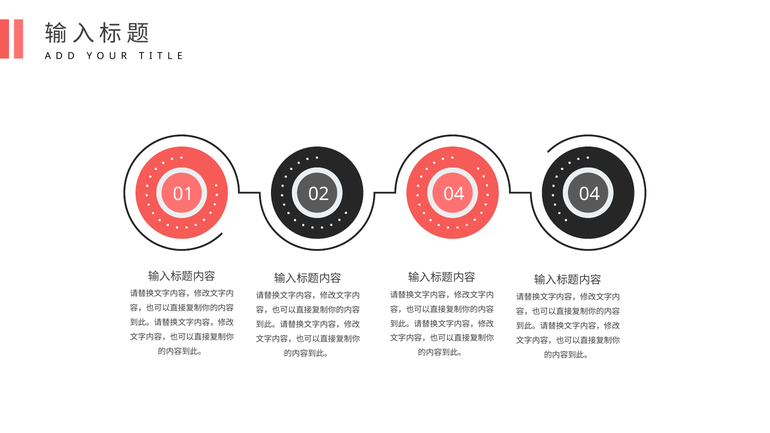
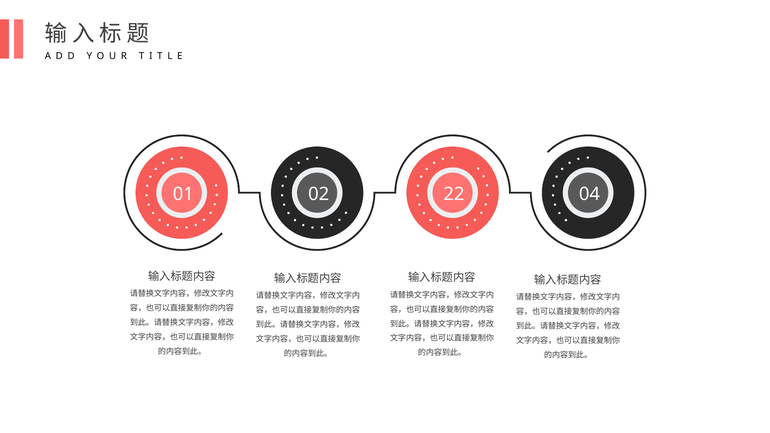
02 04: 04 -> 22
